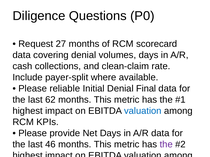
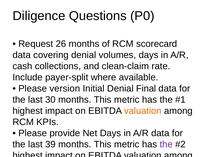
27: 27 -> 26
reliable: reliable -> version
62: 62 -> 30
valuation at (143, 111) colour: blue -> orange
46: 46 -> 39
